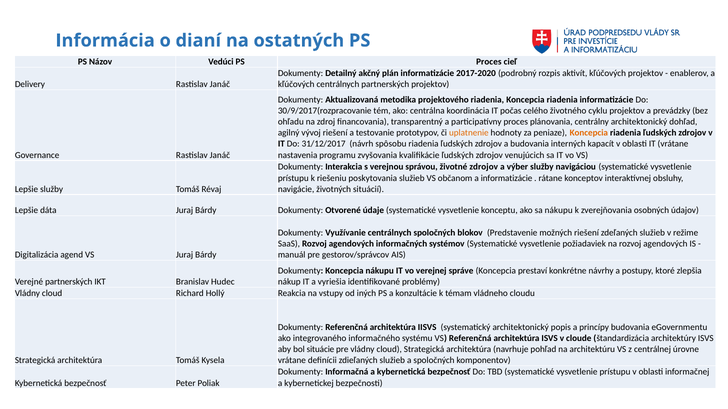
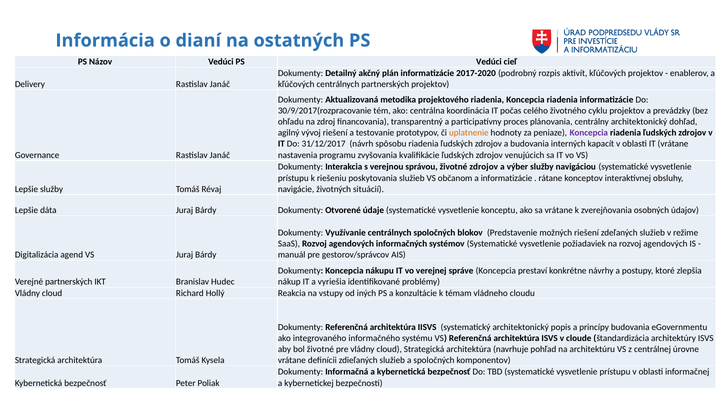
PS Proces: Proces -> Vedúci
Koncepcia at (589, 133) colour: orange -> purple
sa nákupu: nákupu -> vrátane
bol situácie: situácie -> životné
